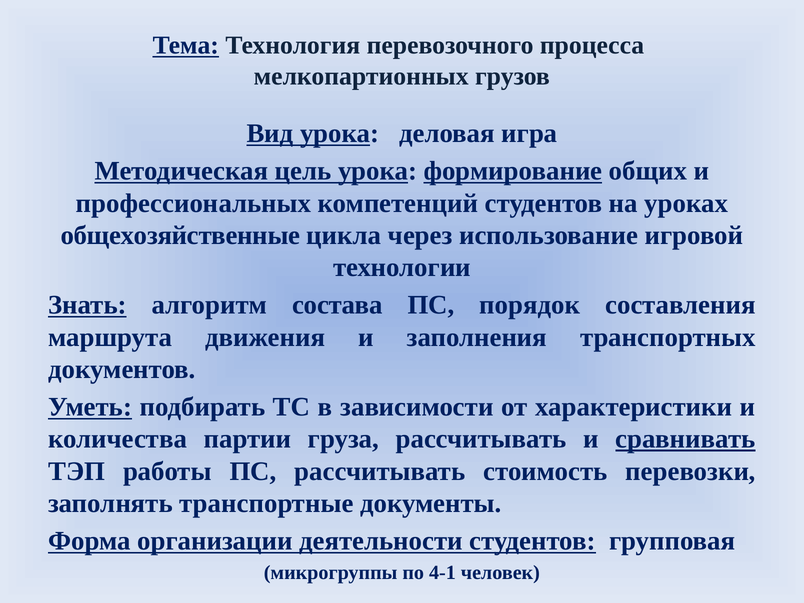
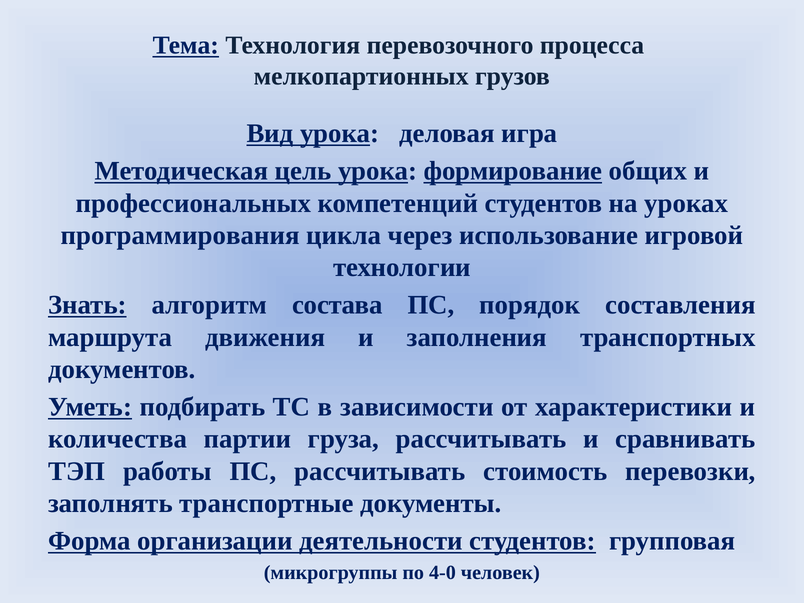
общехозяйственные: общехозяйственные -> программирования
сравнивать underline: present -> none
4-1: 4-1 -> 4-0
